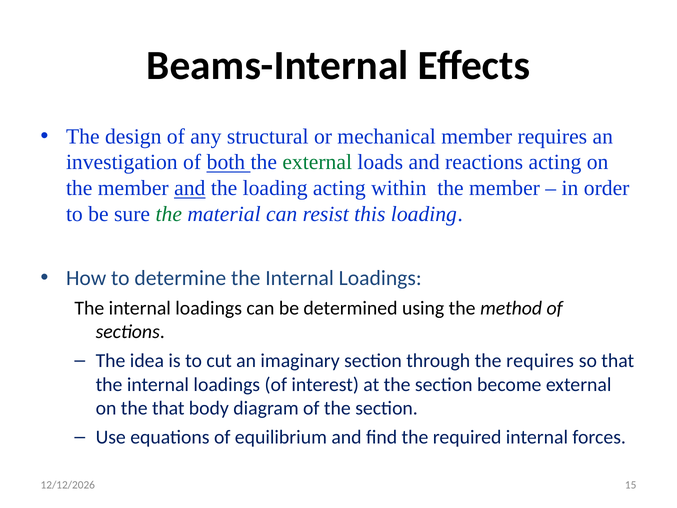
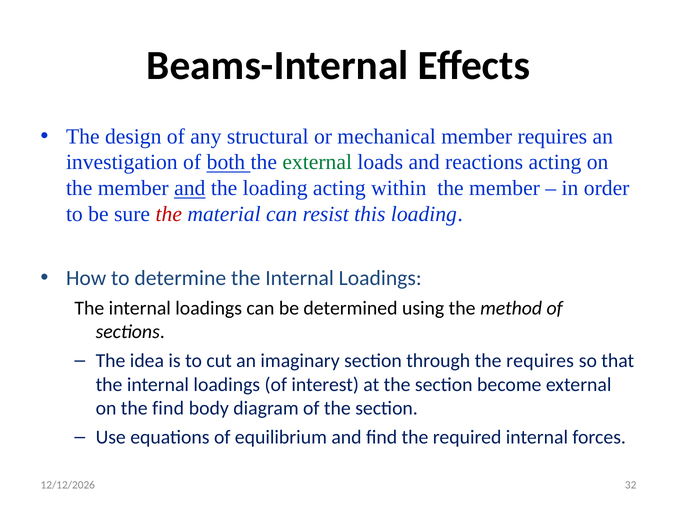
the at (169, 214) colour: green -> red
the that: that -> find
15: 15 -> 32
